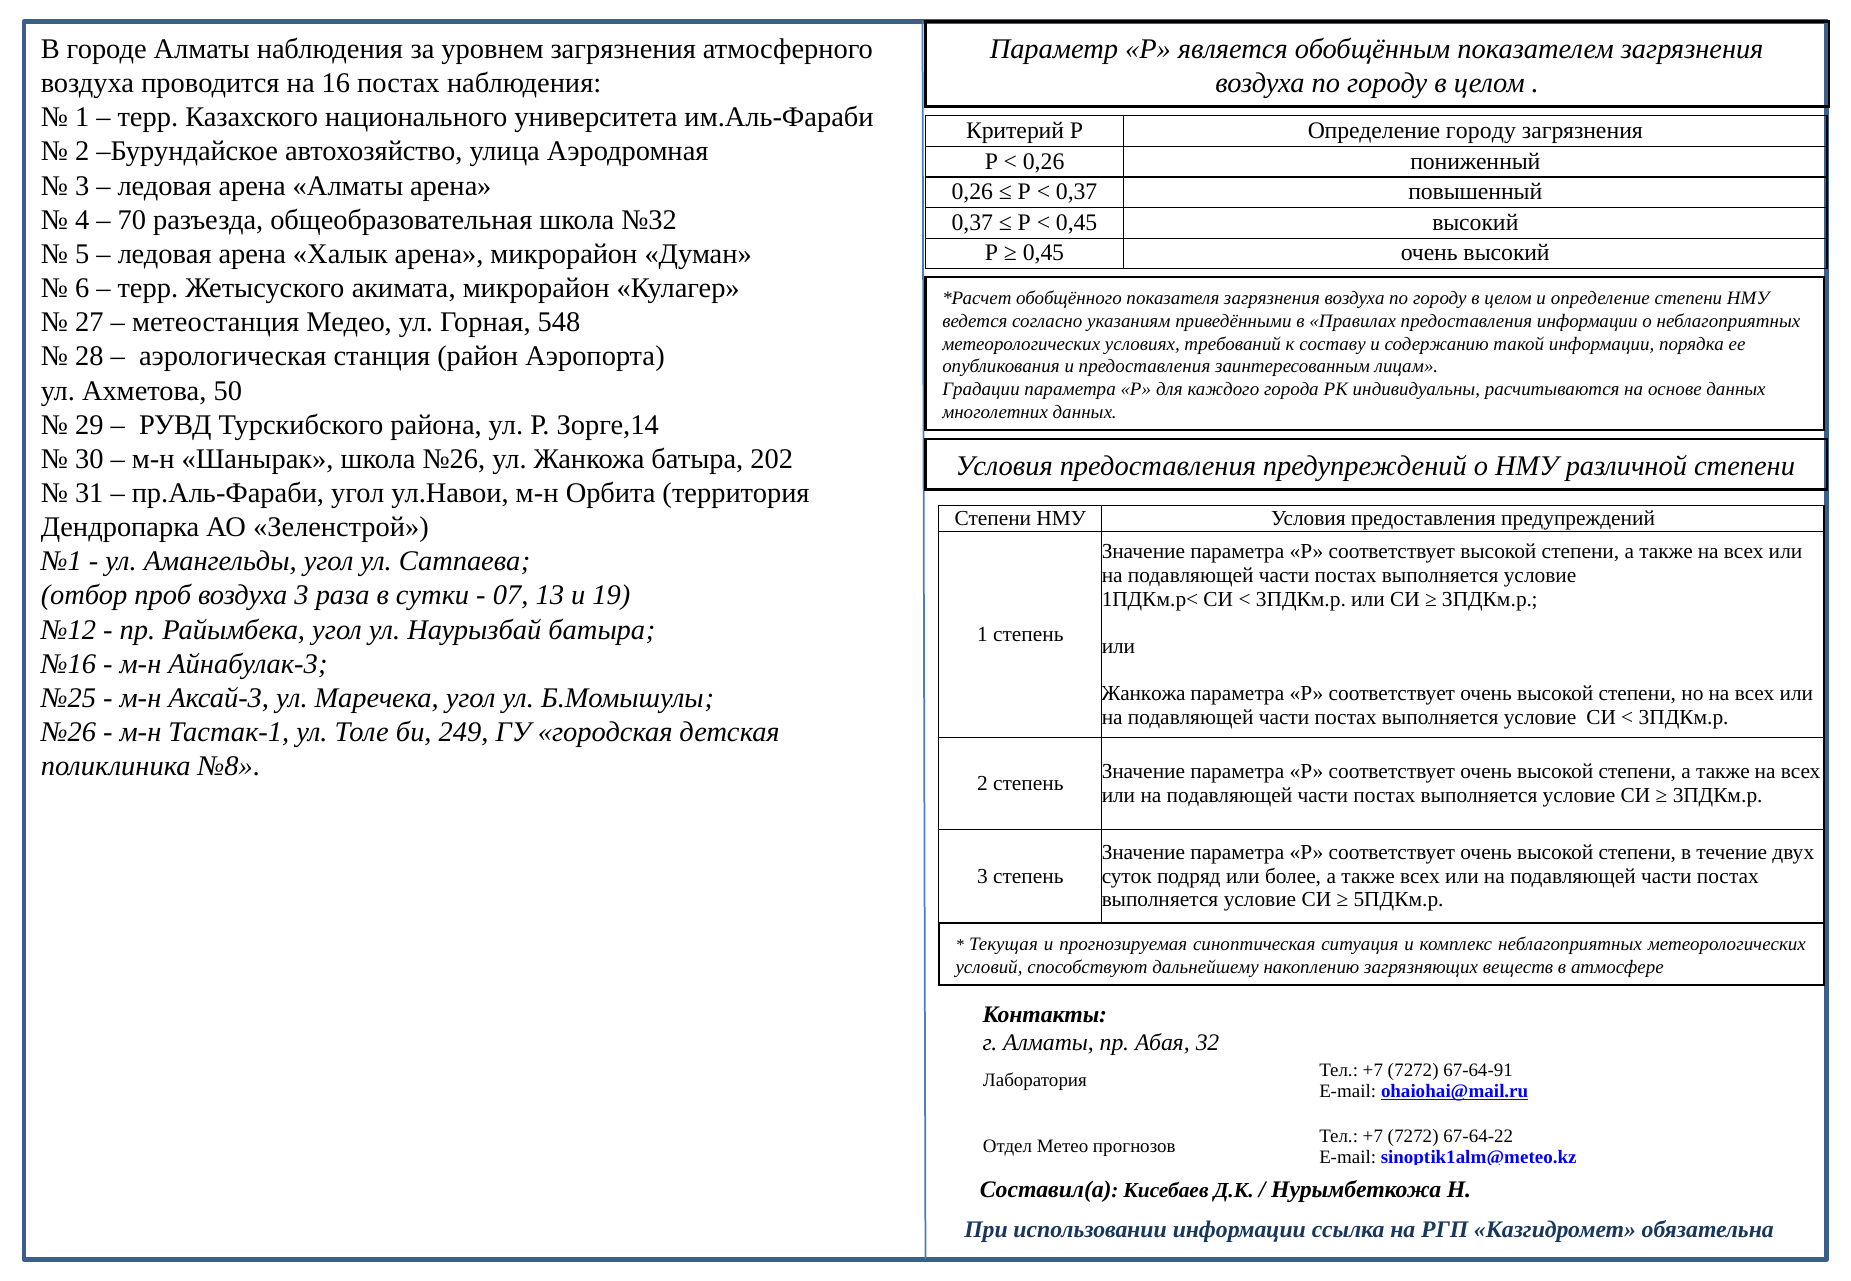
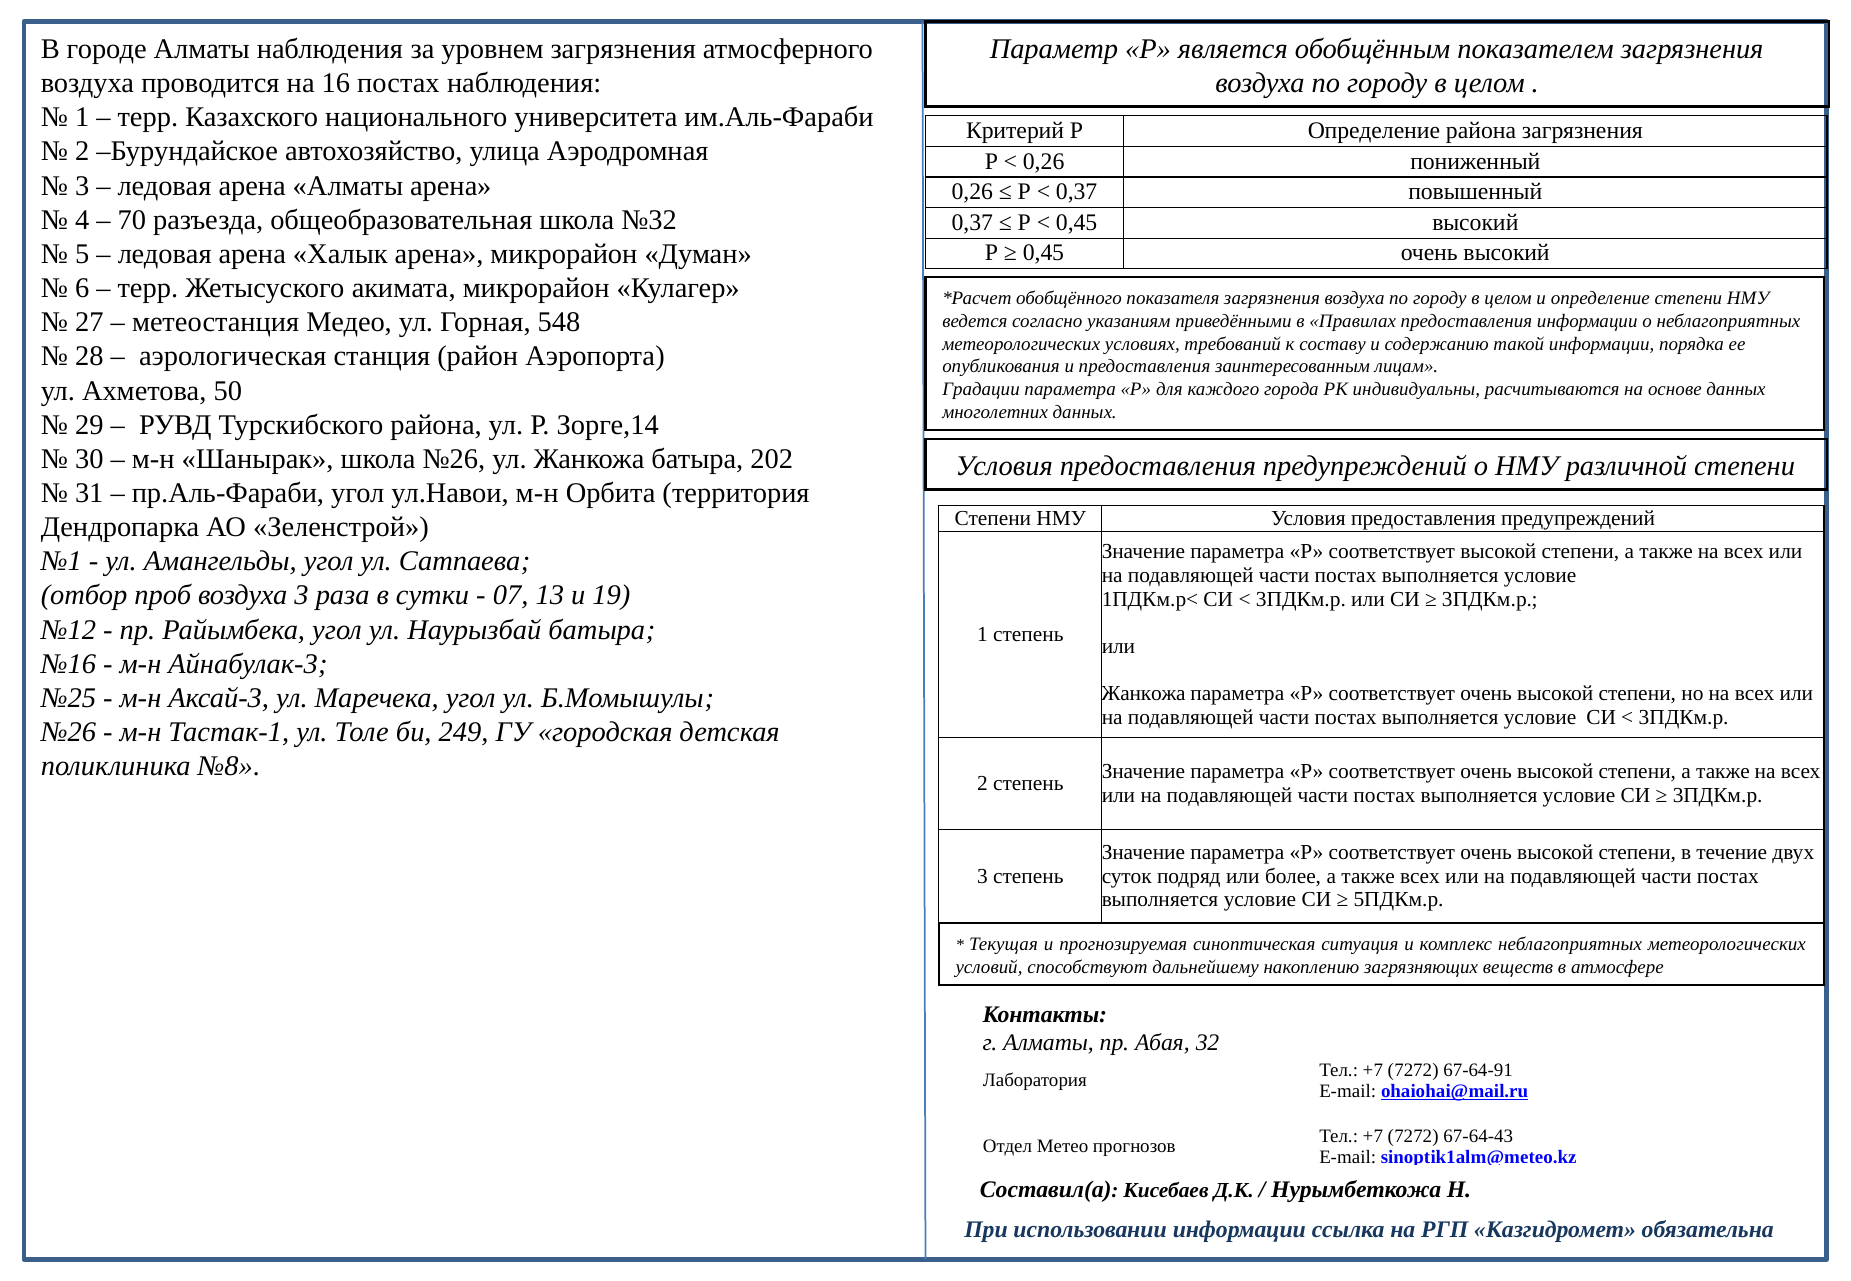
Определение городу: городу -> района
67-64-22: 67-64-22 -> 67-64-43
